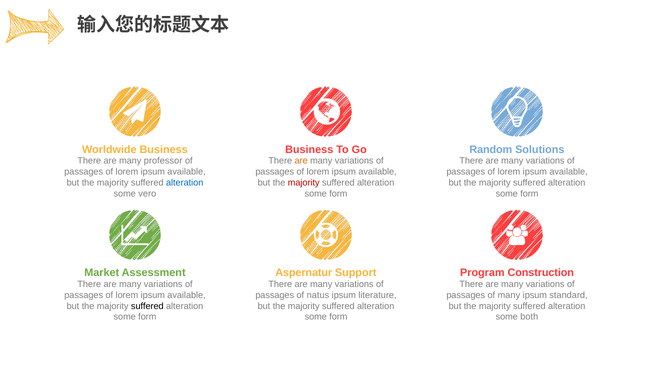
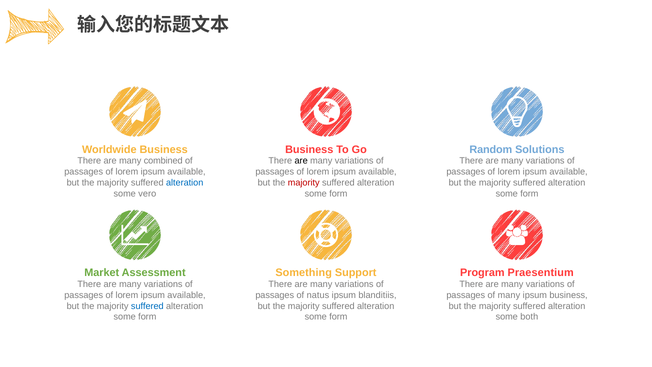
professor: professor -> combined
are at (301, 161) colour: orange -> black
Aspernatur: Aspernatur -> Something
Construction: Construction -> Praesentium
literature: literature -> blanditiis
ipsum standard: standard -> business
suffered at (147, 306) colour: black -> blue
